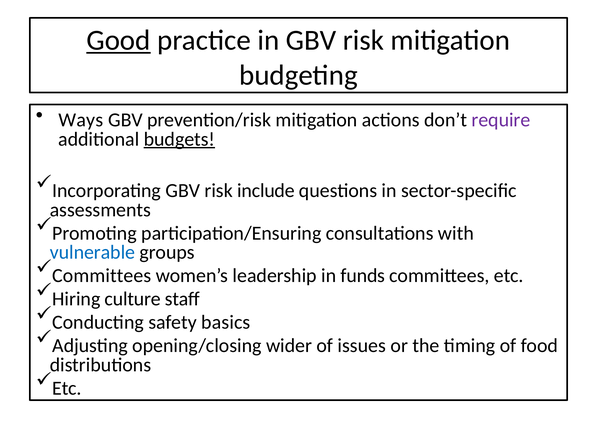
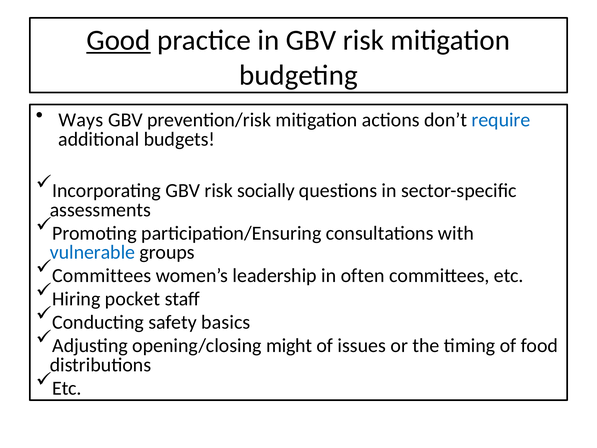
require colour: purple -> blue
budgets underline: present -> none
include: include -> socially
funds: funds -> often
culture: culture -> pocket
wider: wider -> might
